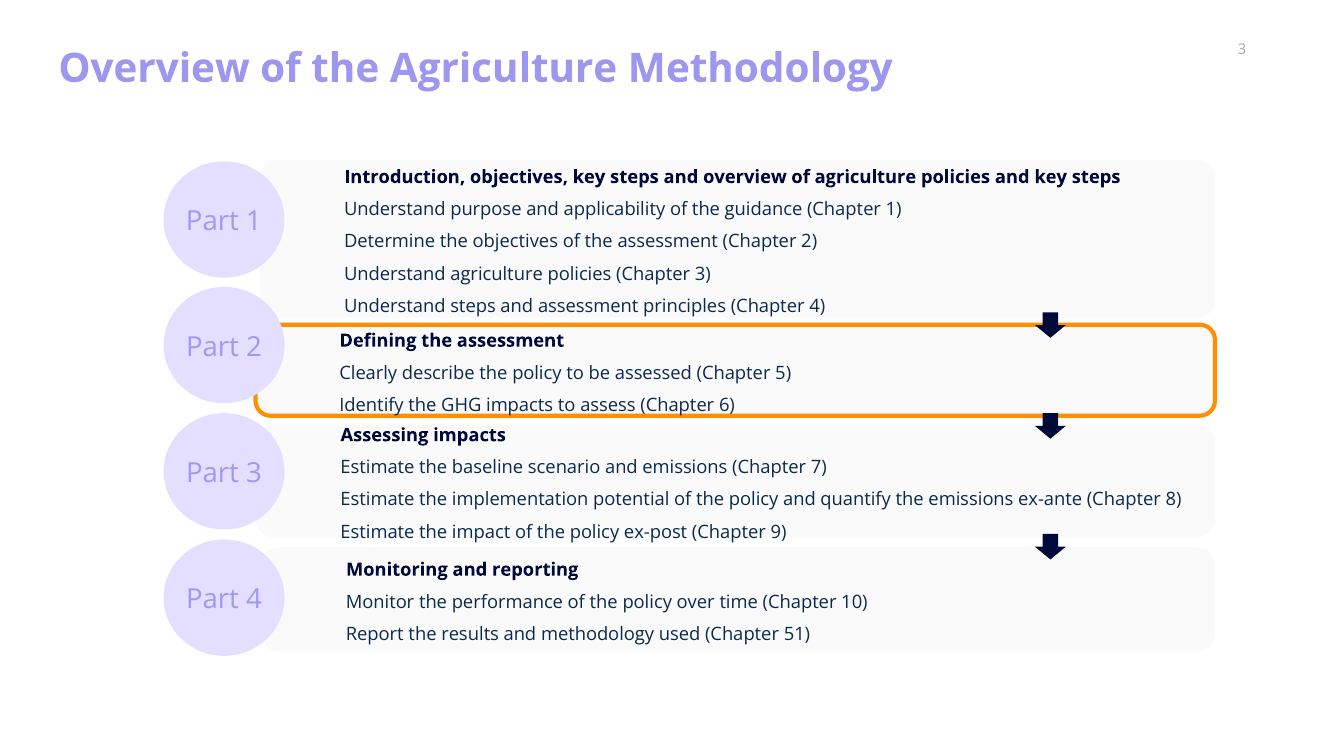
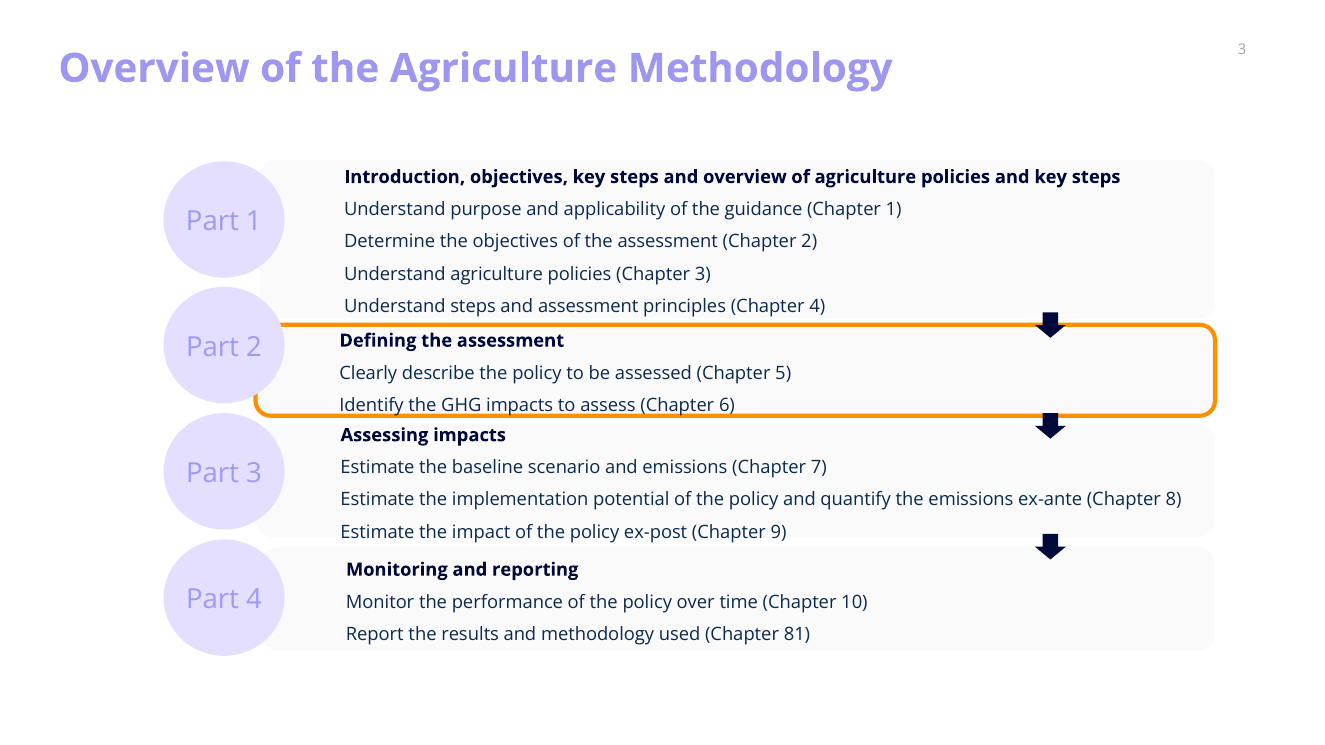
51: 51 -> 81
